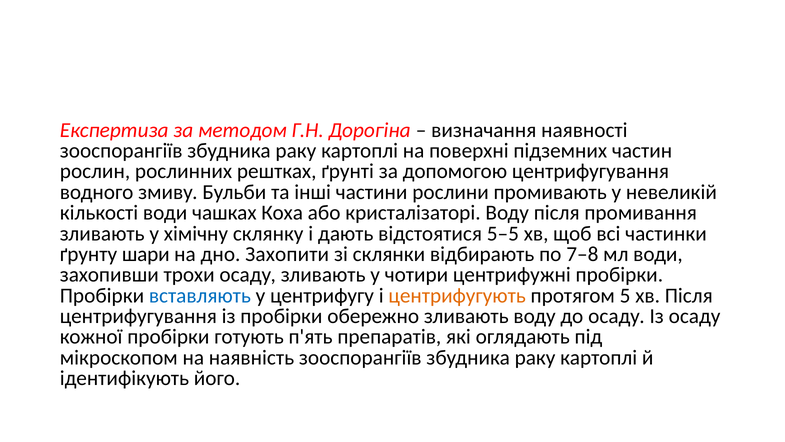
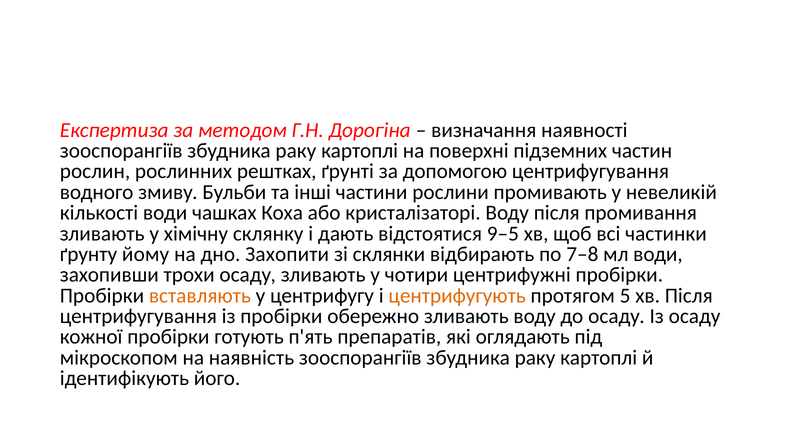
5–5: 5–5 -> 9–5
шари: шари -> йому
вставляють colour: blue -> orange
